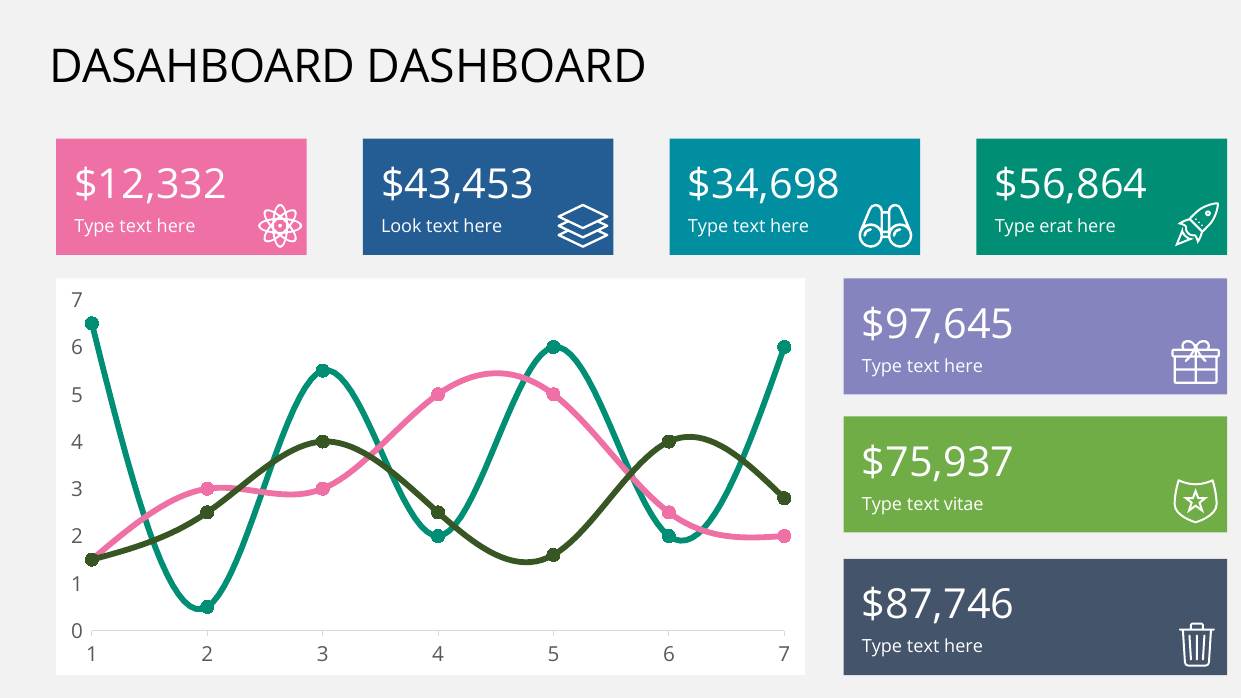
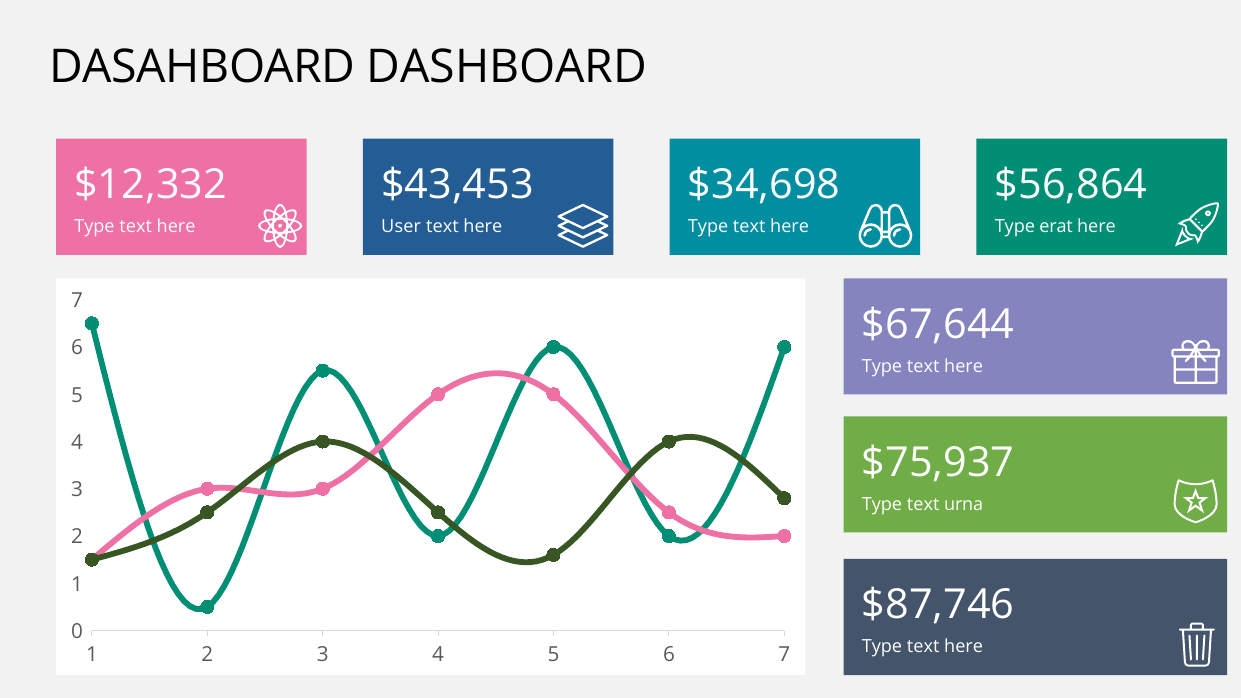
Look: Look -> User
$97,645: $97,645 -> $67,644
vitae: vitae -> urna
